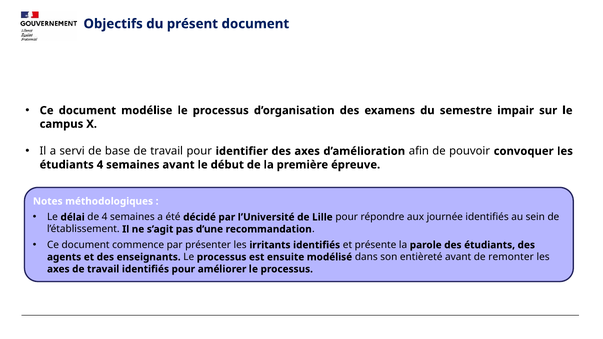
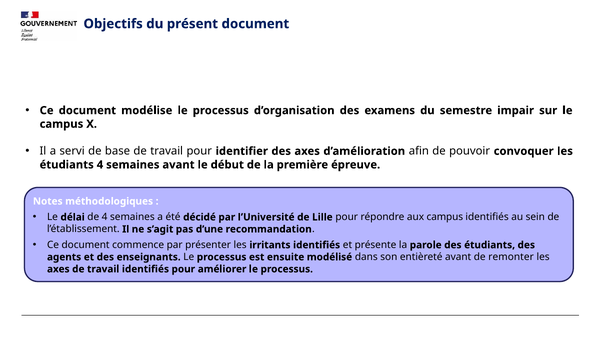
aux journée: journée -> campus
